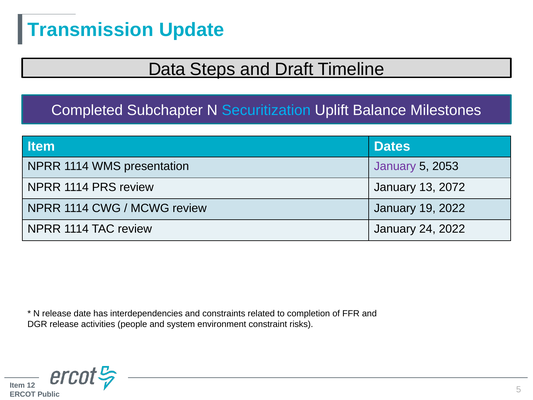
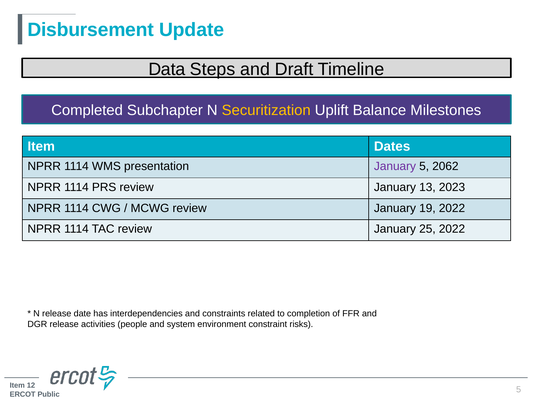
Transmission: Transmission -> Disbursement
Securitization colour: light blue -> yellow
2053: 2053 -> 2062
2072: 2072 -> 2023
24: 24 -> 25
